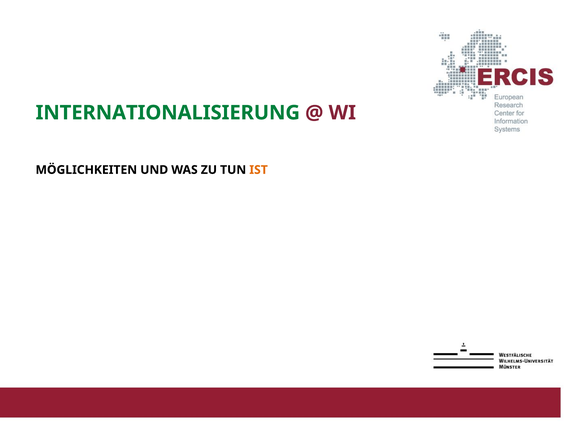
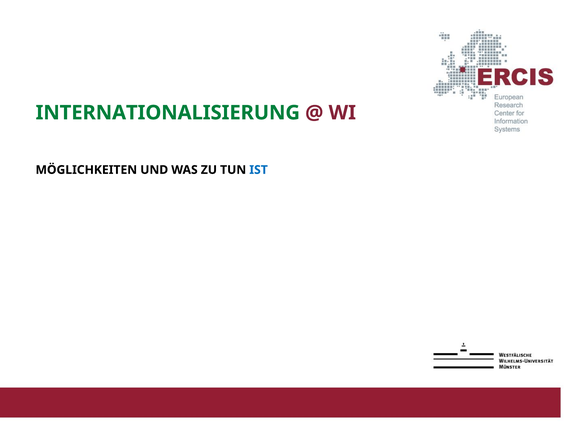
IST colour: orange -> blue
